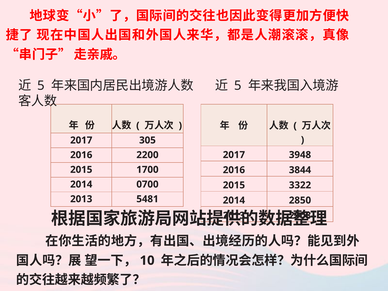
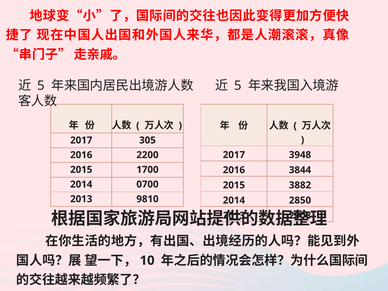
3322: 3322 -> 3882
5481: 5481 -> 9810
